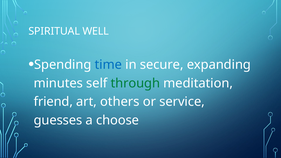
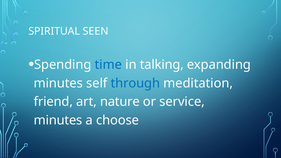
WELL: WELL -> SEEN
secure: secure -> talking
through colour: green -> blue
others: others -> nature
guesses at (58, 120): guesses -> minutes
